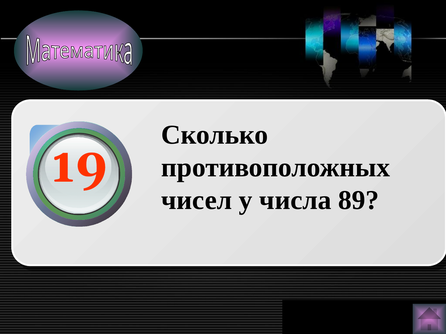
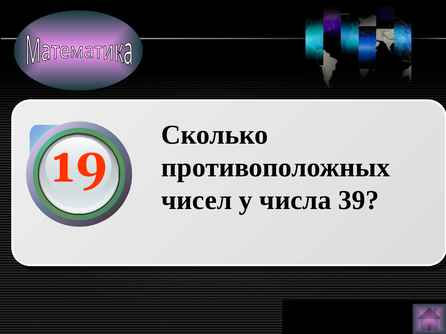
89: 89 -> 39
